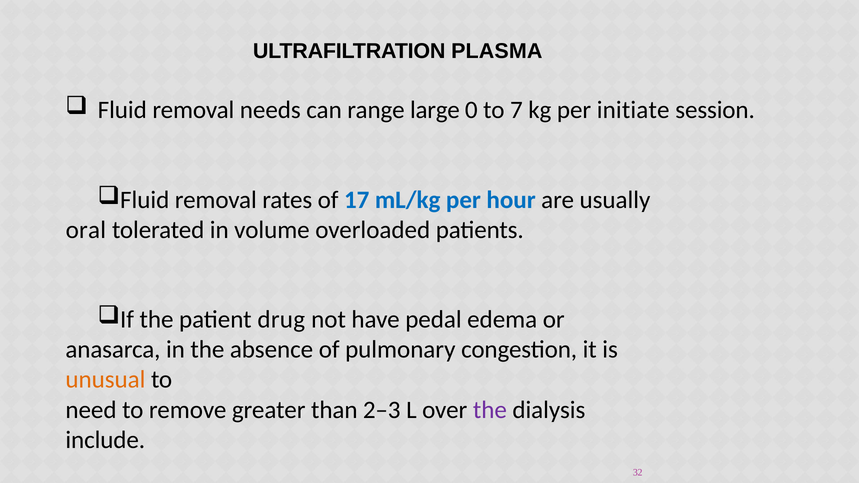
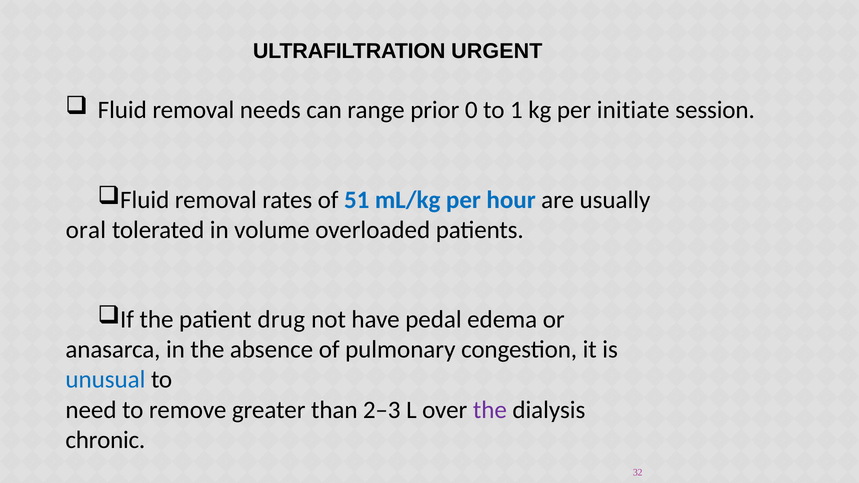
PLASMA: PLASMA -> URGENT
large: large -> prior
7: 7 -> 1
17: 17 -> 51
unusual colour: orange -> blue
include: include -> chronic
